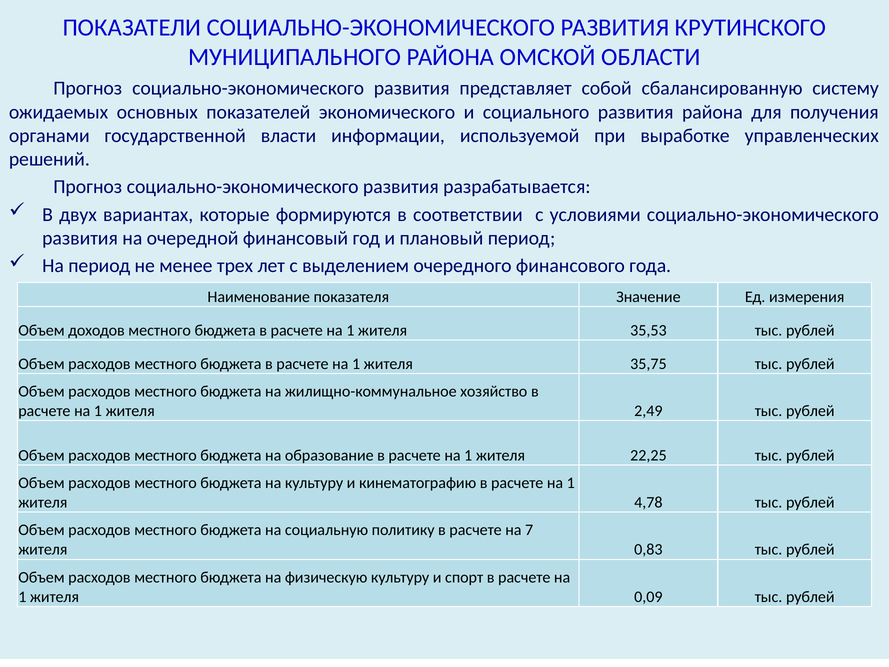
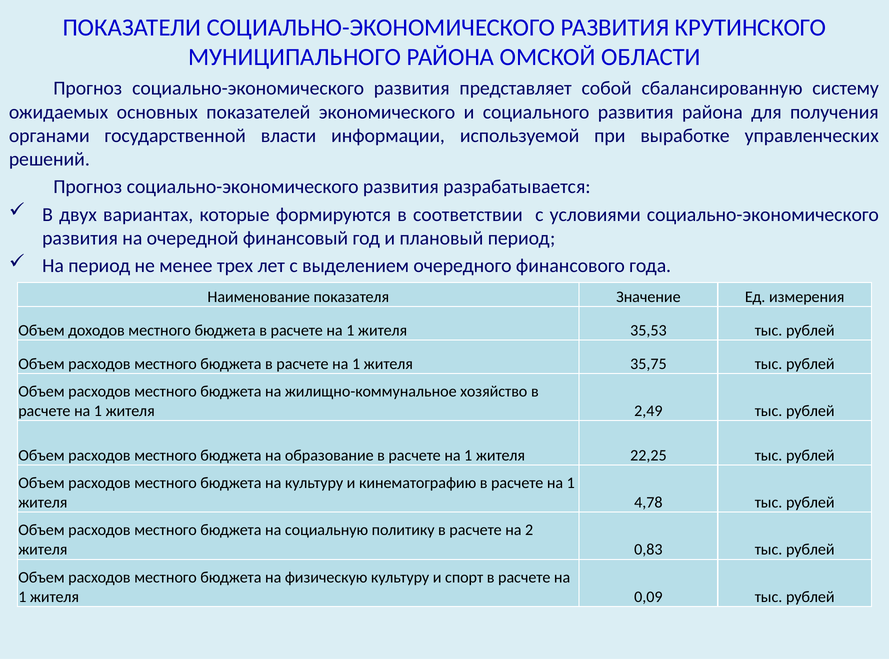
7: 7 -> 2
